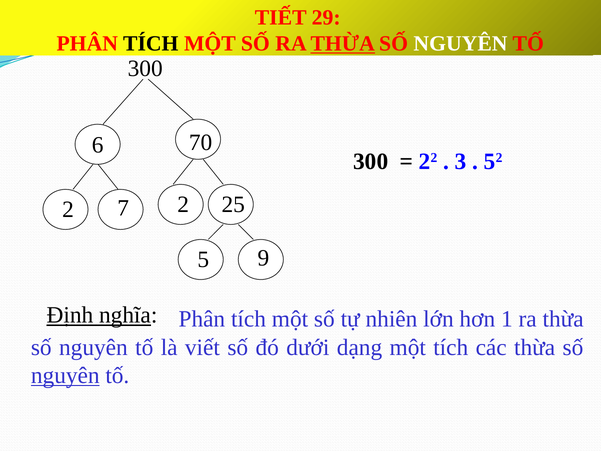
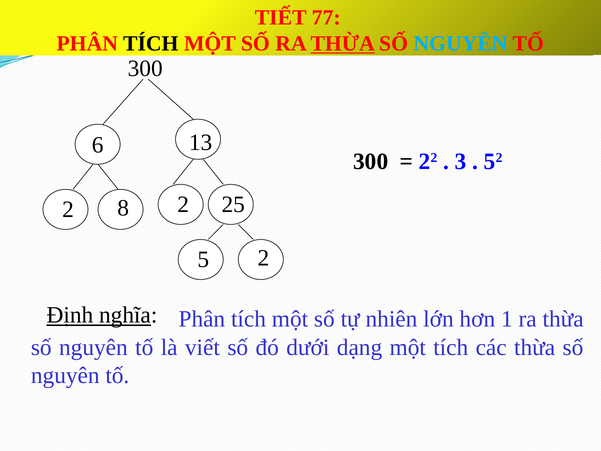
29: 29 -> 77
NGUYÊN at (460, 44) colour: white -> light blue
70: 70 -> 13
7: 7 -> 8
5 9: 9 -> 2
nguyên at (65, 375) underline: present -> none
